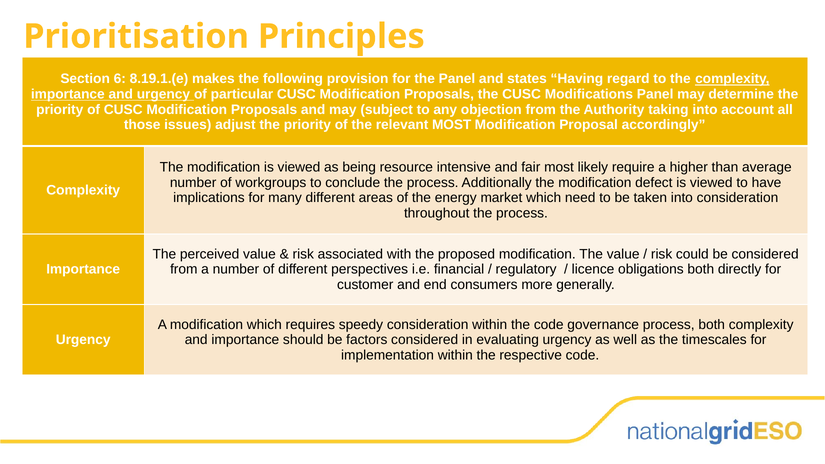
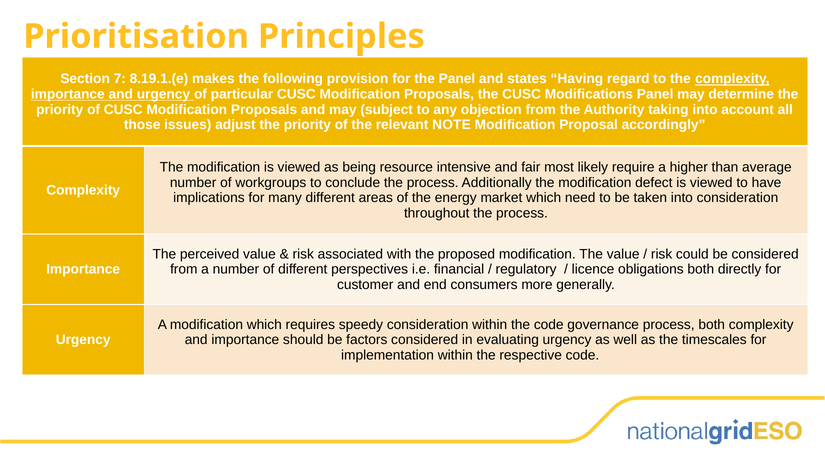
6: 6 -> 7
relevant MOST: MOST -> NOTE
